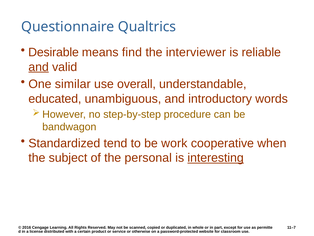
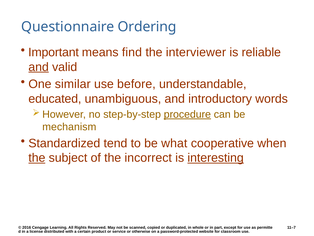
Qualtrics: Qualtrics -> Ordering
Desirable: Desirable -> Important
overall: overall -> before
procedure underline: none -> present
bandwagon: bandwagon -> mechanism
work: work -> what
the at (37, 158) underline: none -> present
personal: personal -> incorrect
